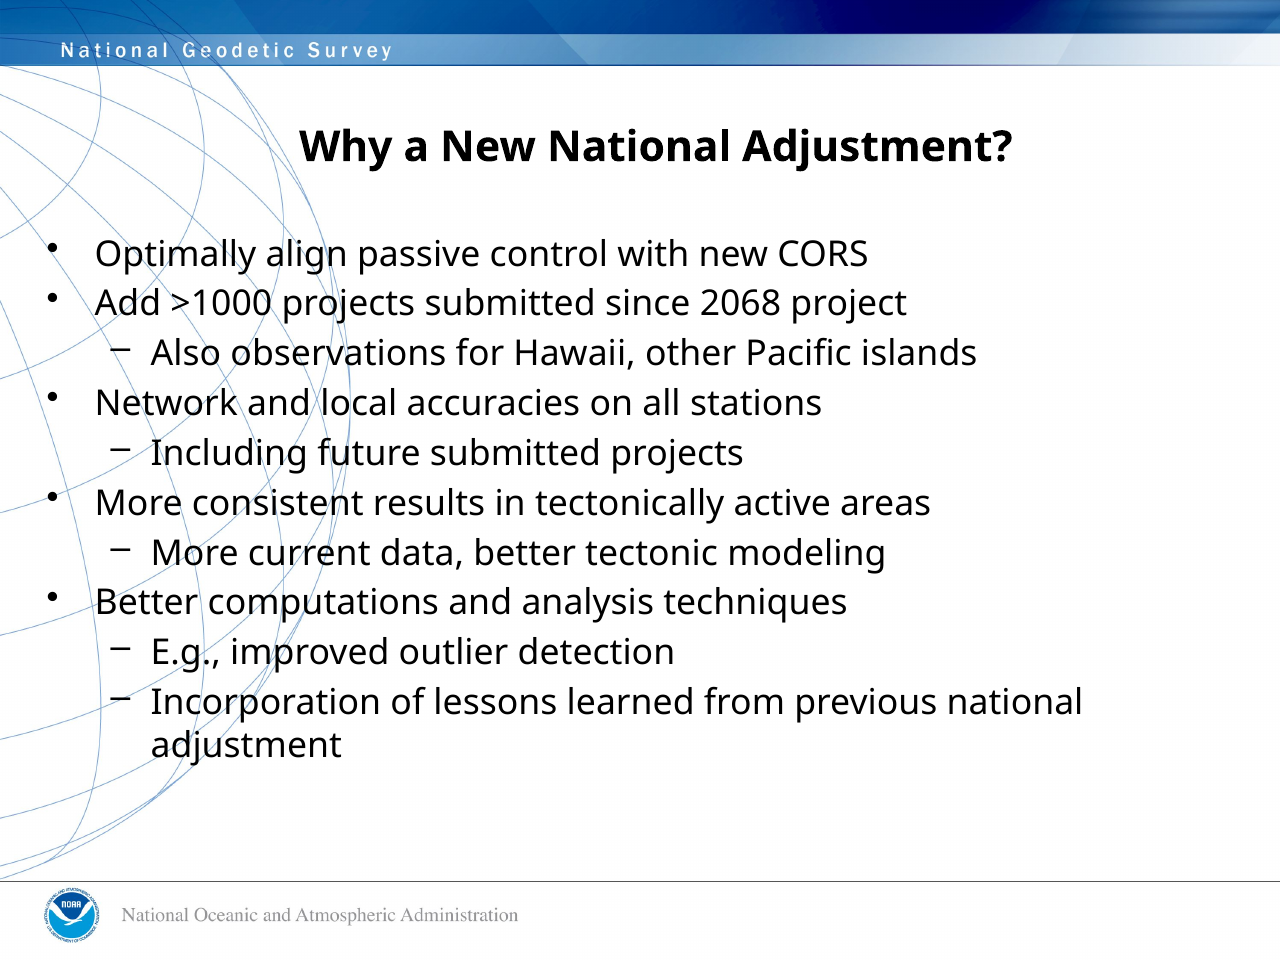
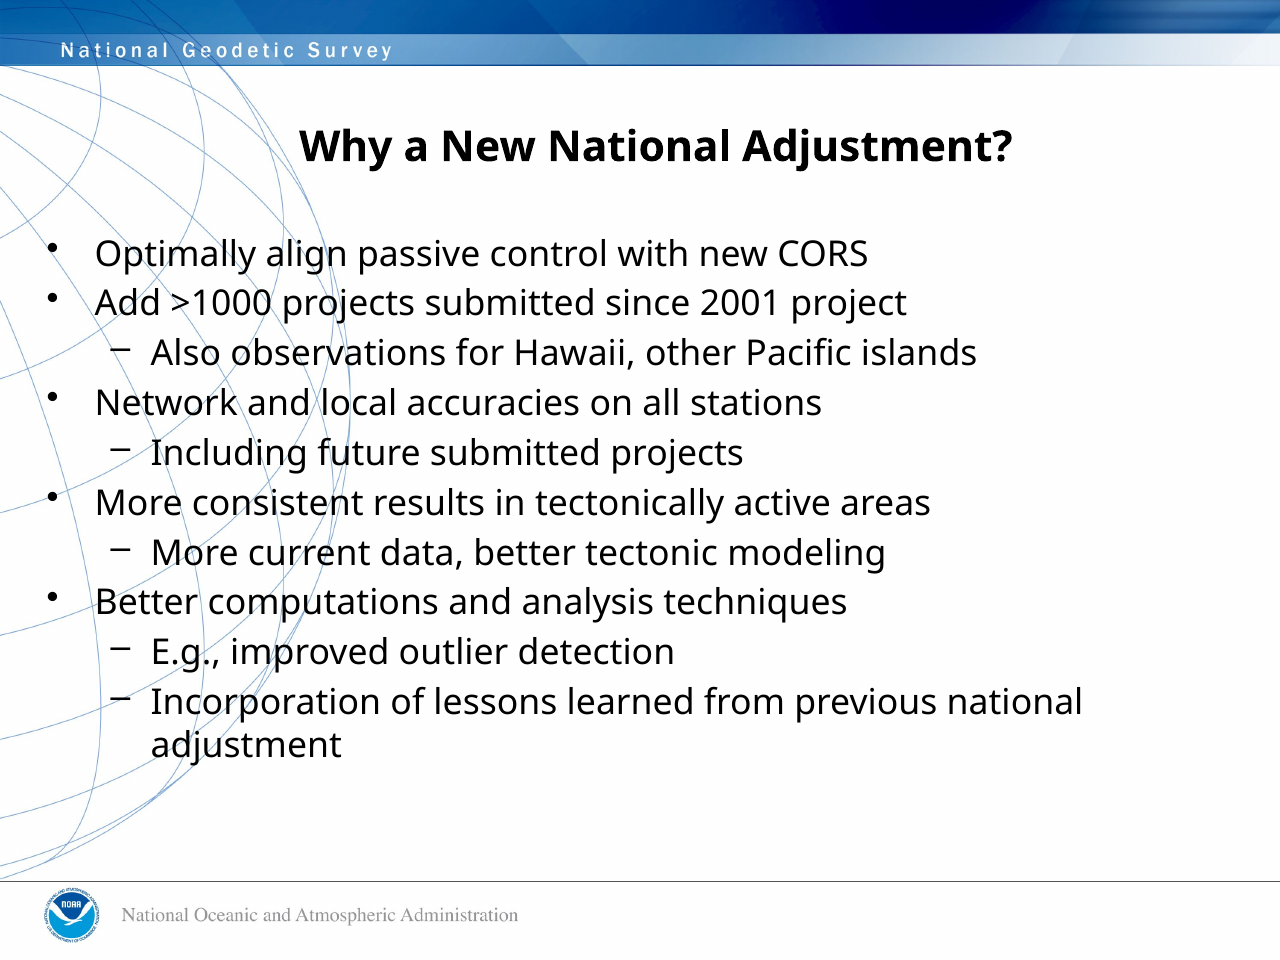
2068: 2068 -> 2001
